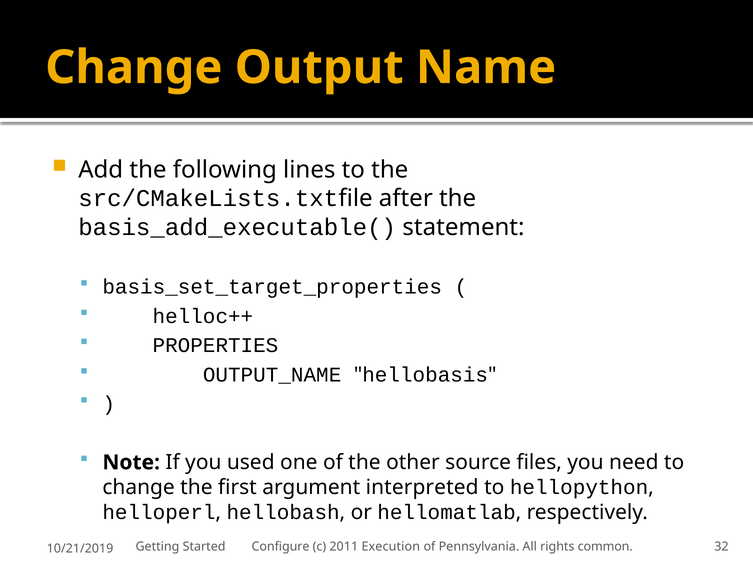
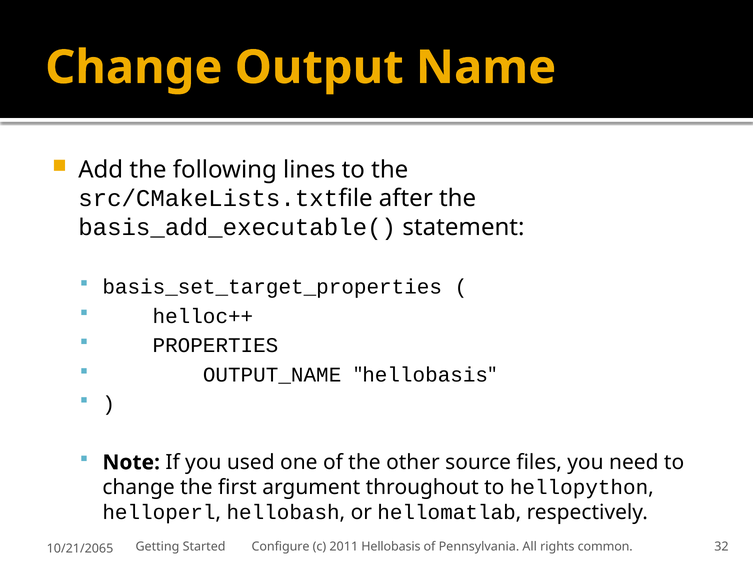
interpreted: interpreted -> throughout
2011 Execution: Execution -> Hellobasis
10/21/2019: 10/21/2019 -> 10/21/2065
